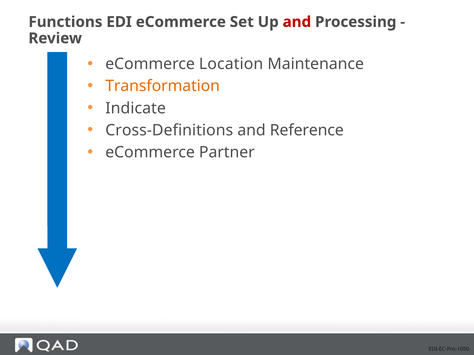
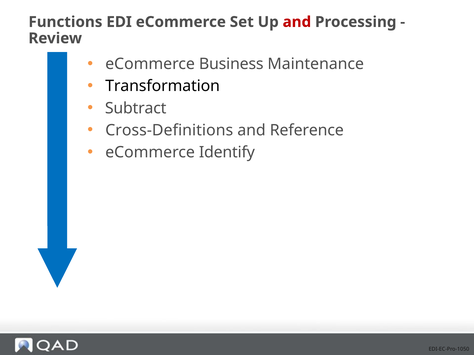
Location: Location -> Business
Transformation colour: orange -> black
Indicate: Indicate -> Subtract
Partner: Partner -> Identify
